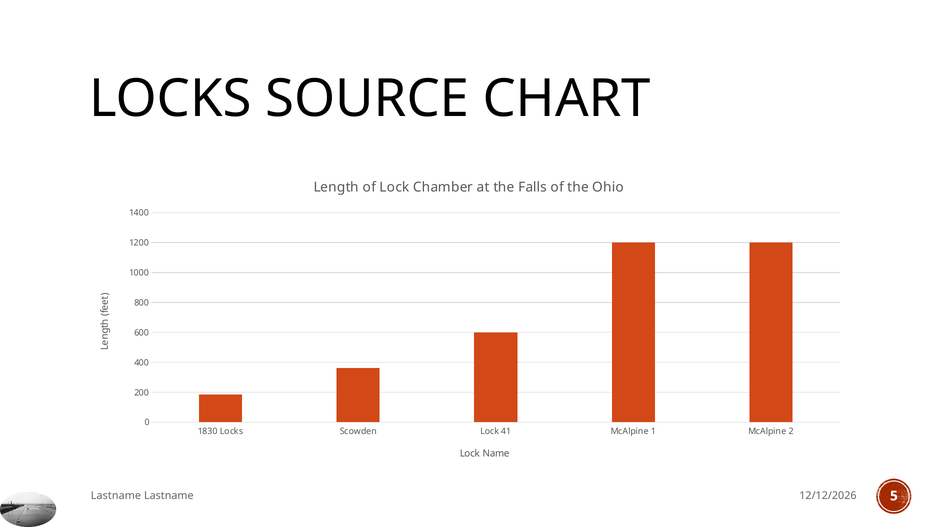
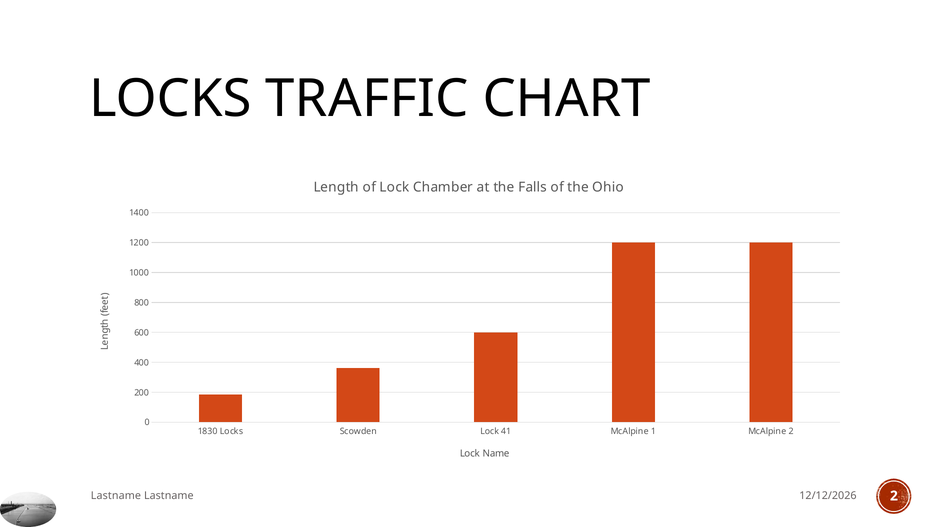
SOURCE: SOURCE -> TRAFFIC
Lastname 5: 5 -> 2
